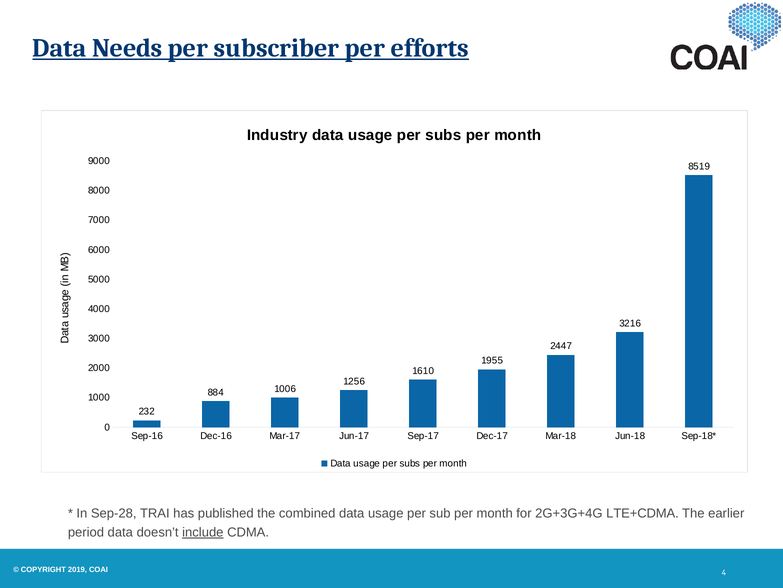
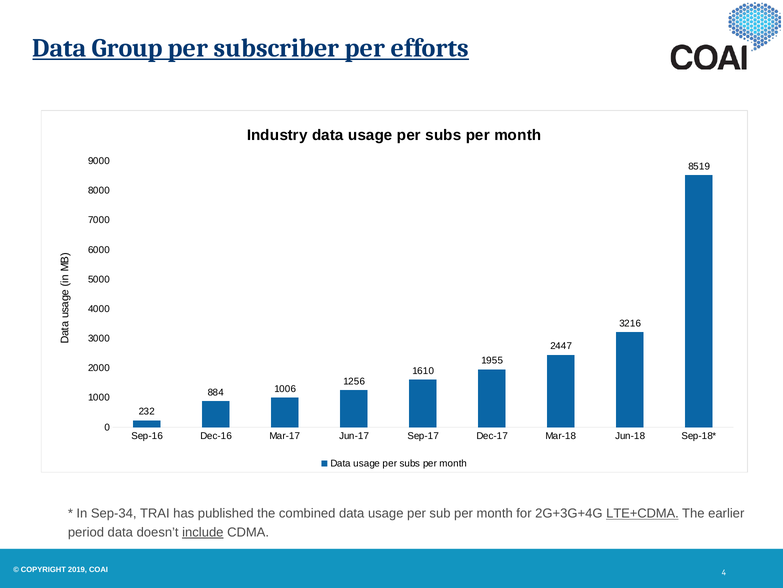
Needs: Needs -> Group
Sep-28: Sep-28 -> Sep-34
LTE+CDMA underline: none -> present
